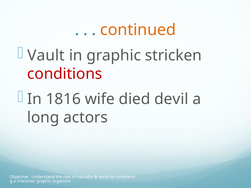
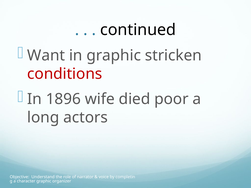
continued colour: orange -> black
Vault: Vault -> Want
1816: 1816 -> 1896
devil: devil -> poor
